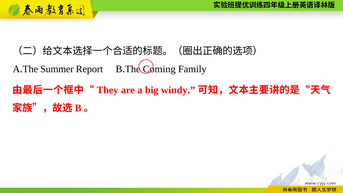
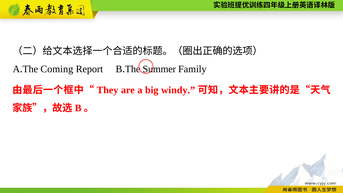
Summer: Summer -> Coming
Coming: Coming -> Summer
